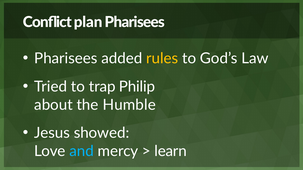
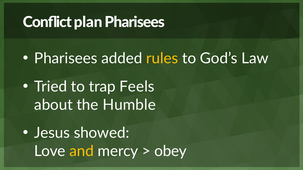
Philip: Philip -> Feels
and colour: light blue -> yellow
learn: learn -> obey
